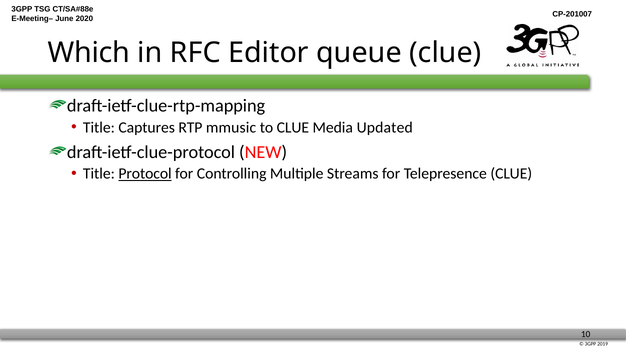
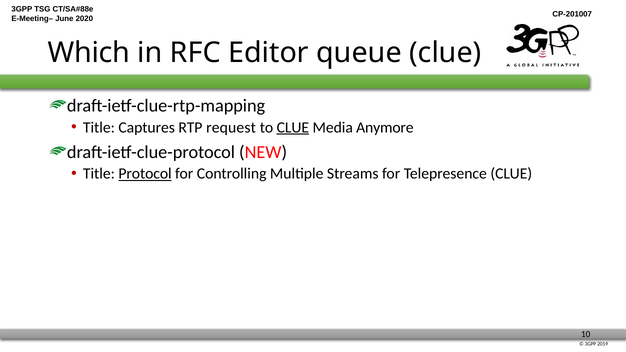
mmusic: mmusic -> request
CLUE at (293, 127) underline: none -> present
Updated: Updated -> Anymore
